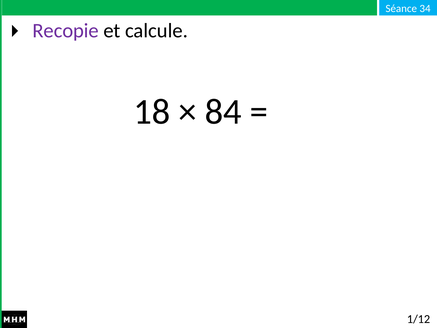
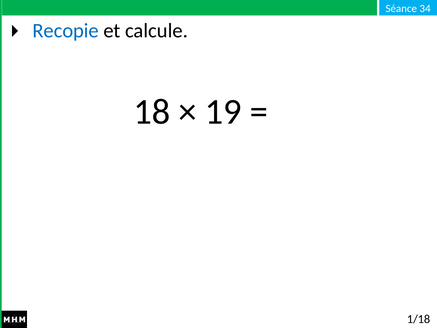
Recopie colour: purple -> blue
84: 84 -> 19
1/12: 1/12 -> 1/18
